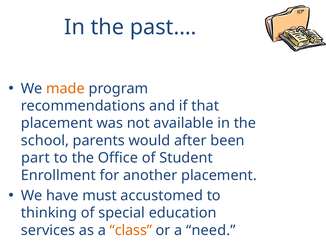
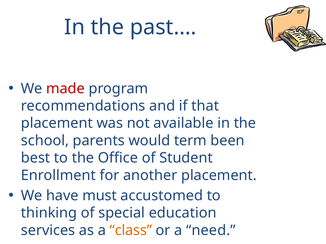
made colour: orange -> red
after: after -> term
part: part -> best
